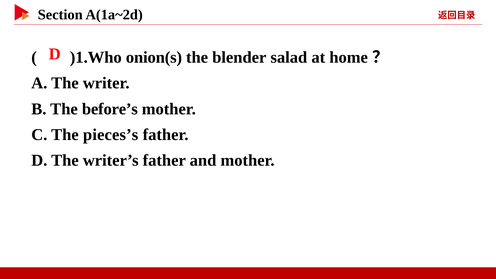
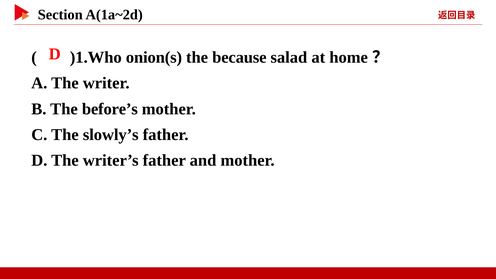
blender: blender -> because
pieces’s: pieces’s -> slowly’s
